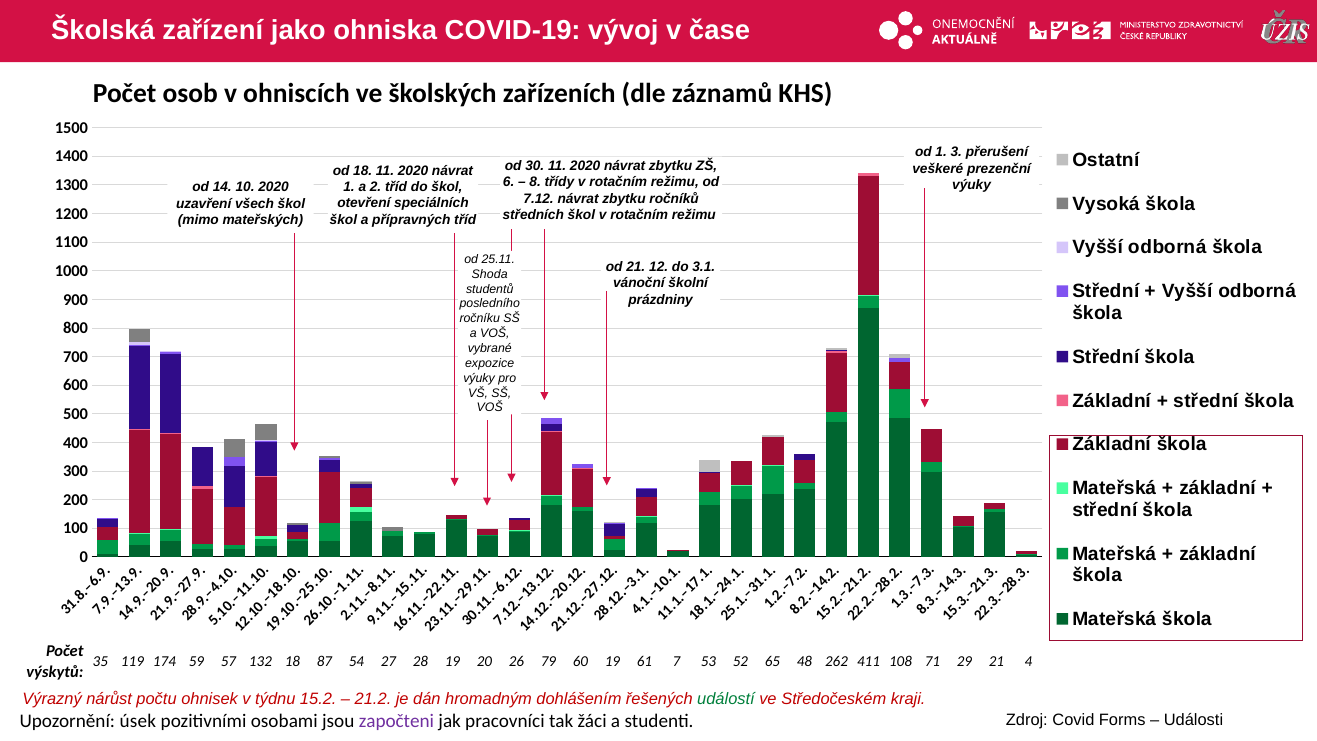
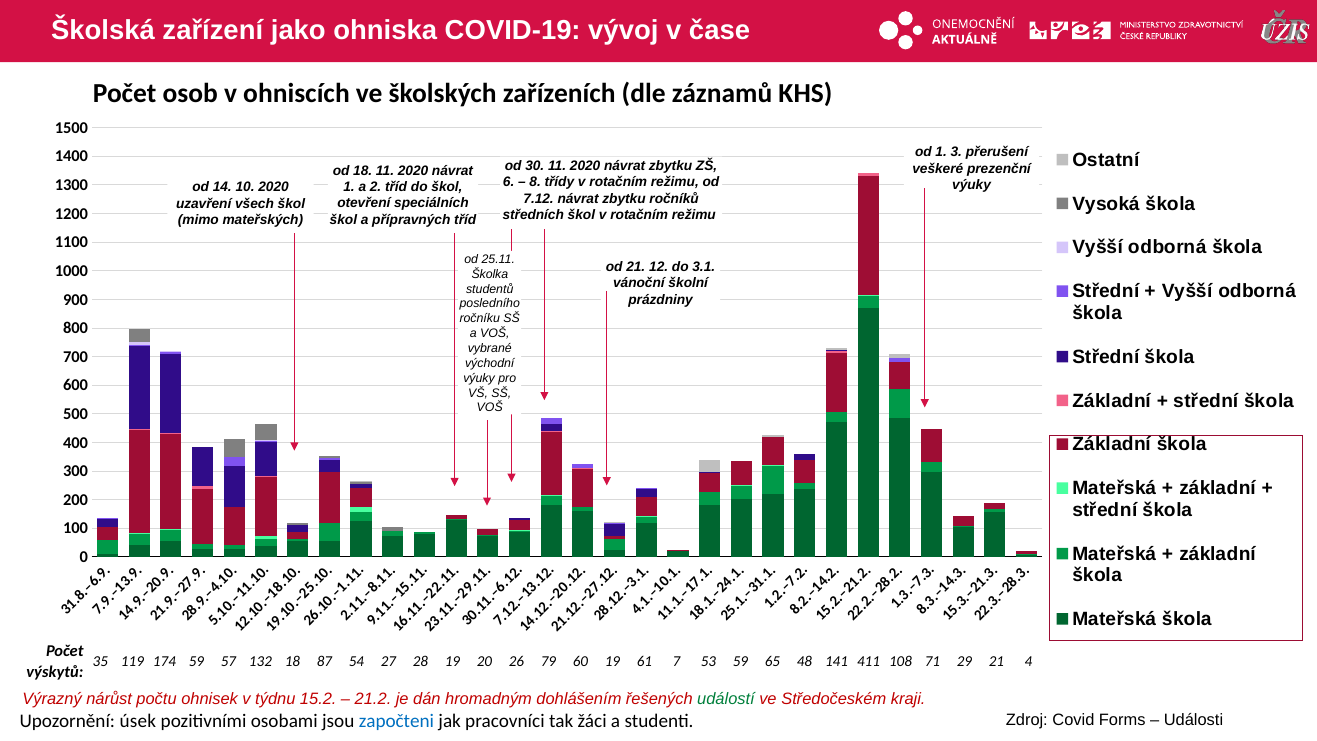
Shoda: Shoda -> Školka
expozice: expozice -> východní
53 52: 52 -> 59
262: 262 -> 141
započteni colour: purple -> blue
